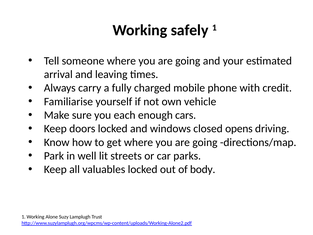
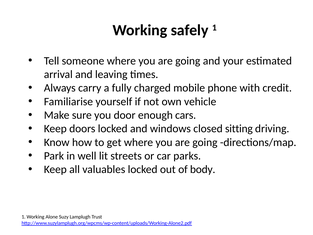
each: each -> door
opens: opens -> sitting
